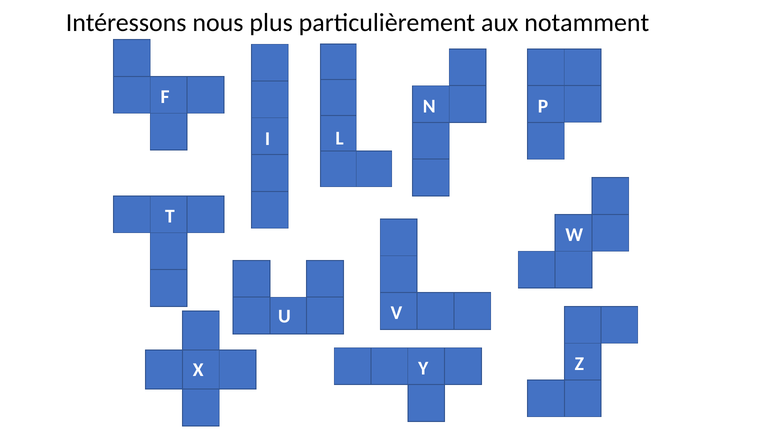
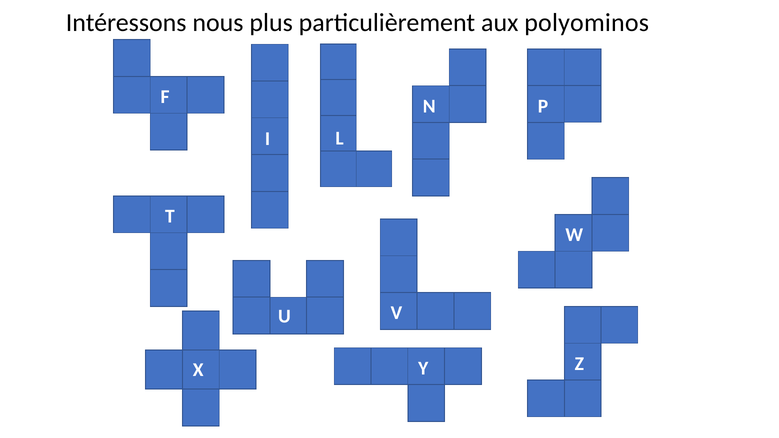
notamment: notamment -> polyominos
